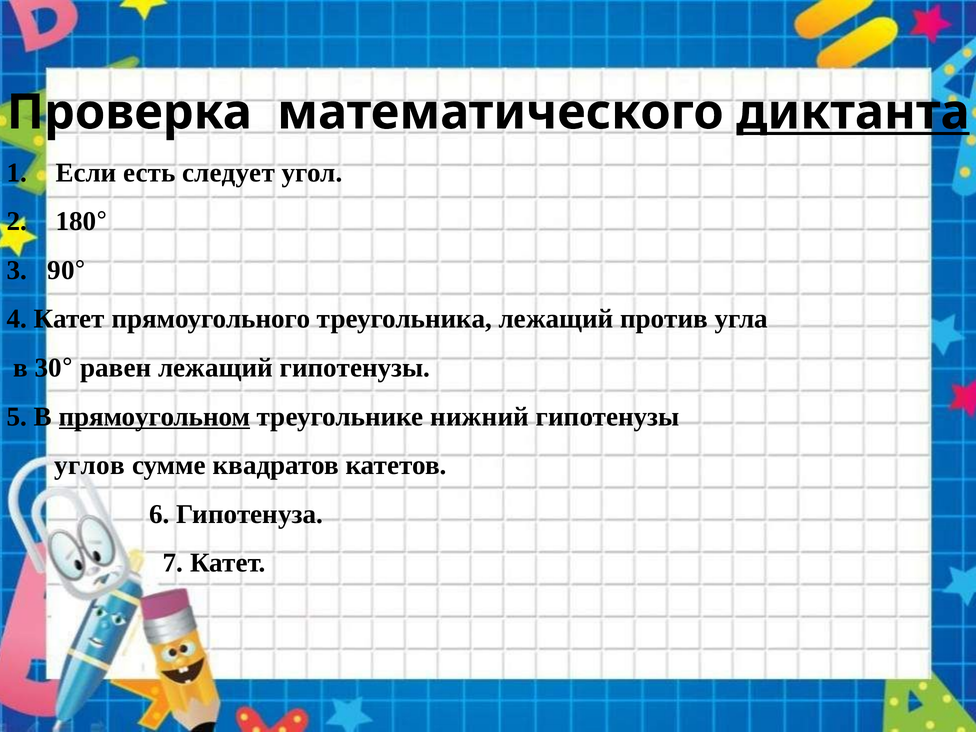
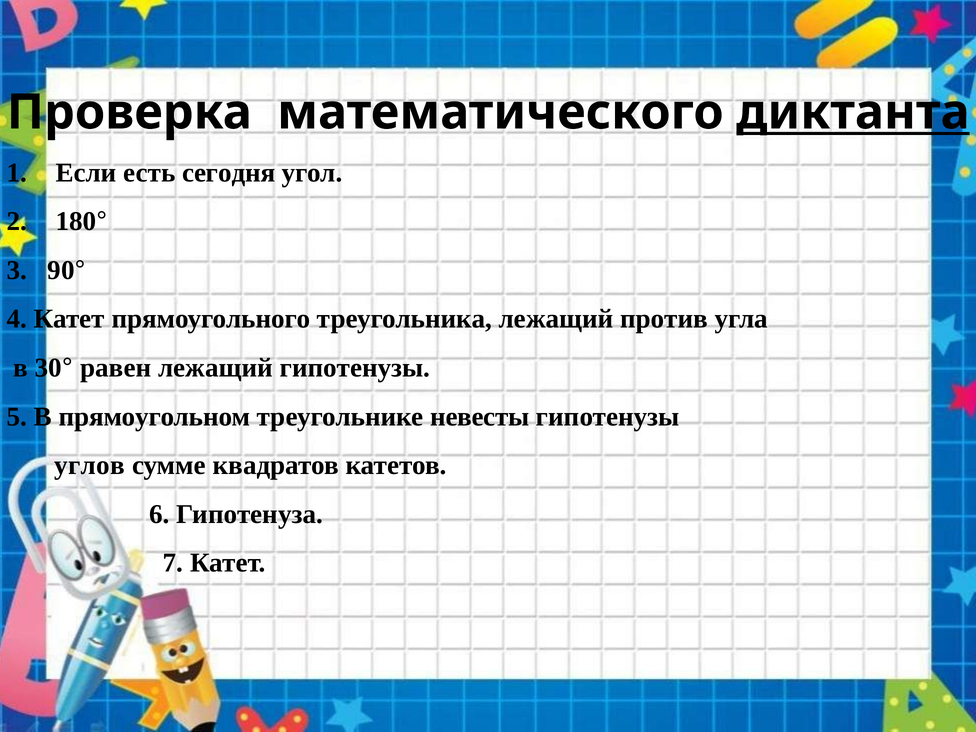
следует: следует -> сегодня
прямоугольном underline: present -> none
нижний: нижний -> невесты
